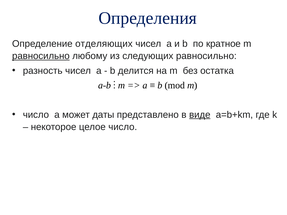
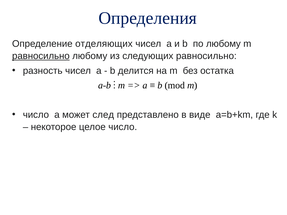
по кратное: кратное -> любому
даты: даты -> след
виде underline: present -> none
